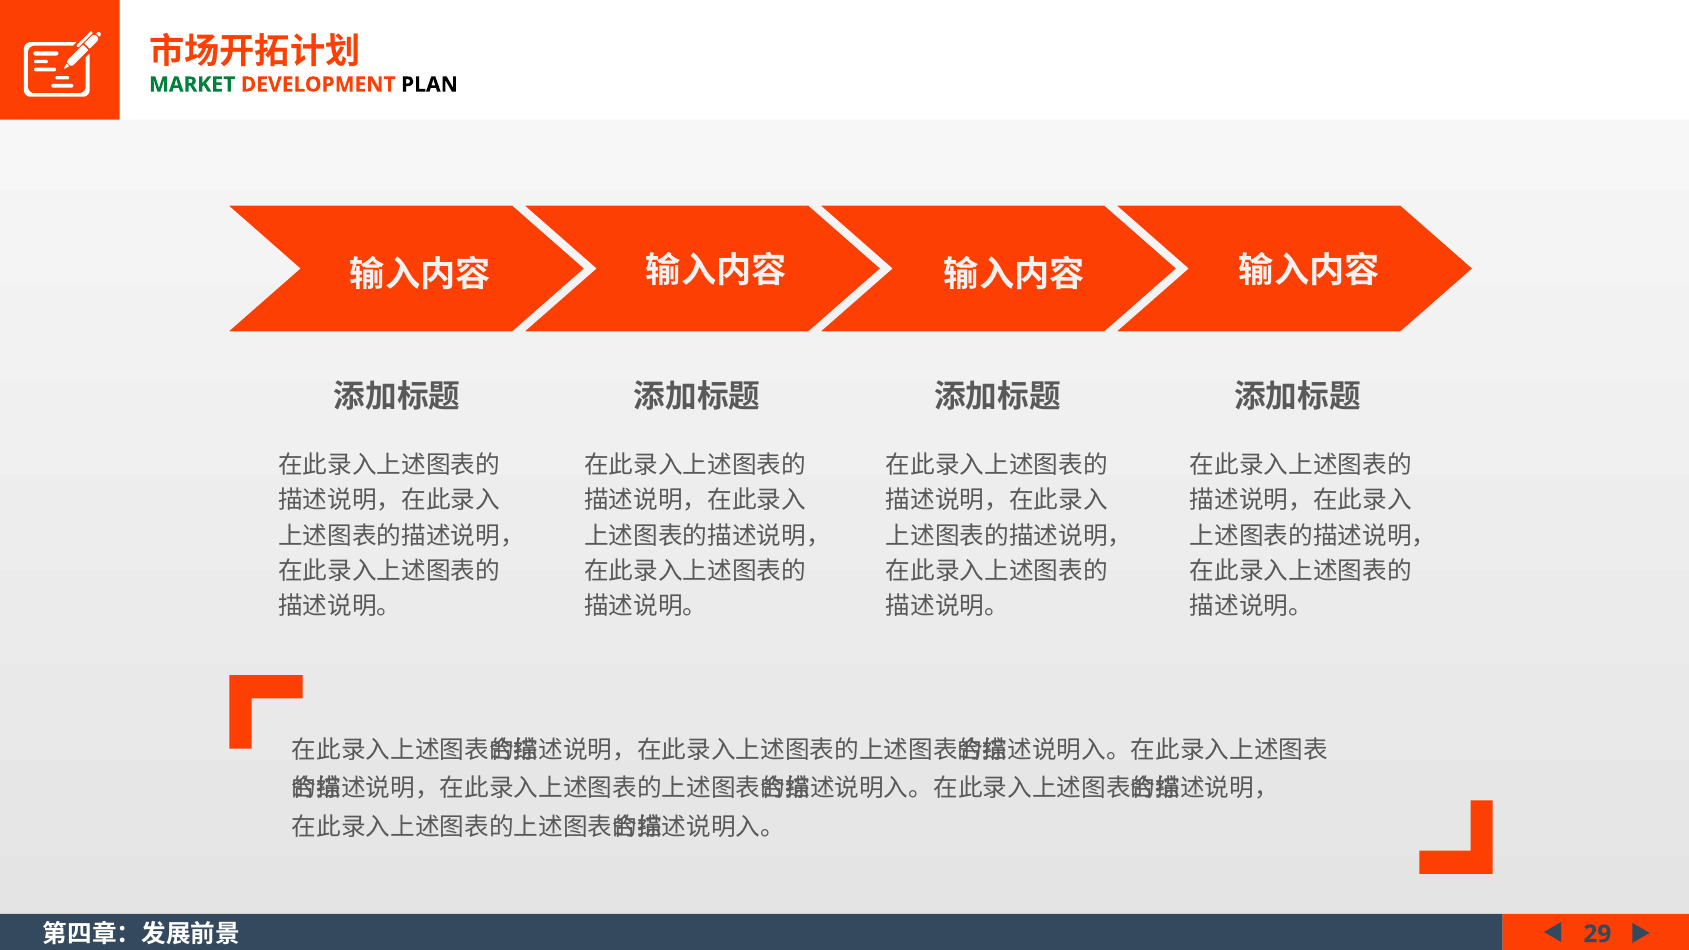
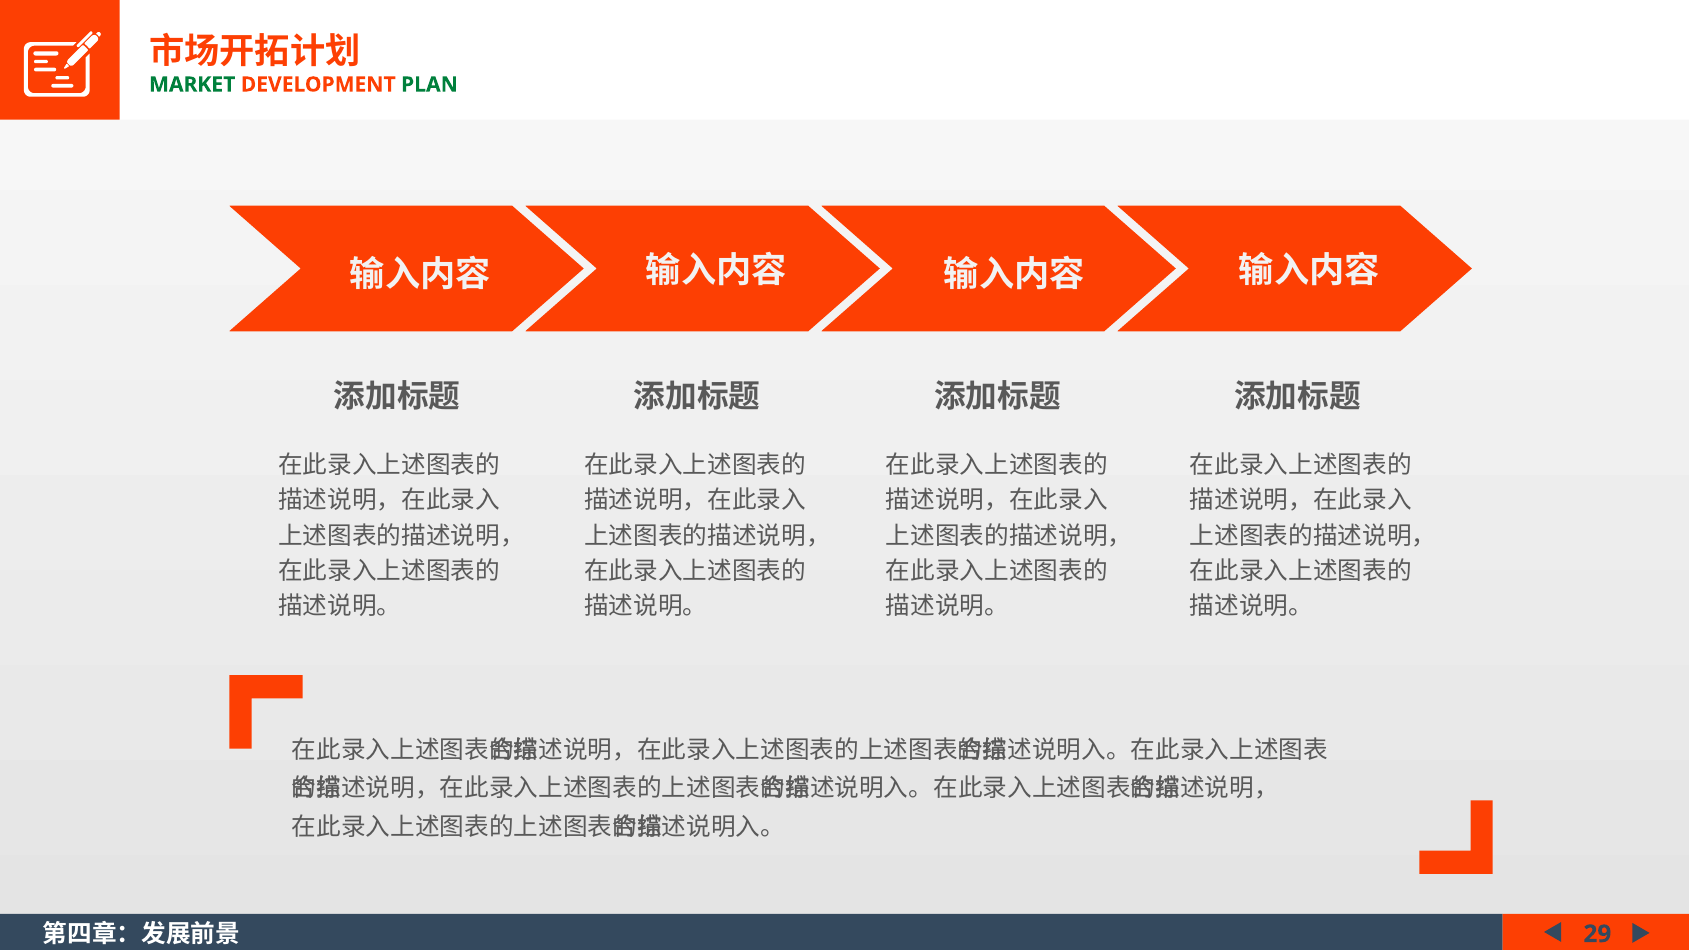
PLAN colour: black -> green
